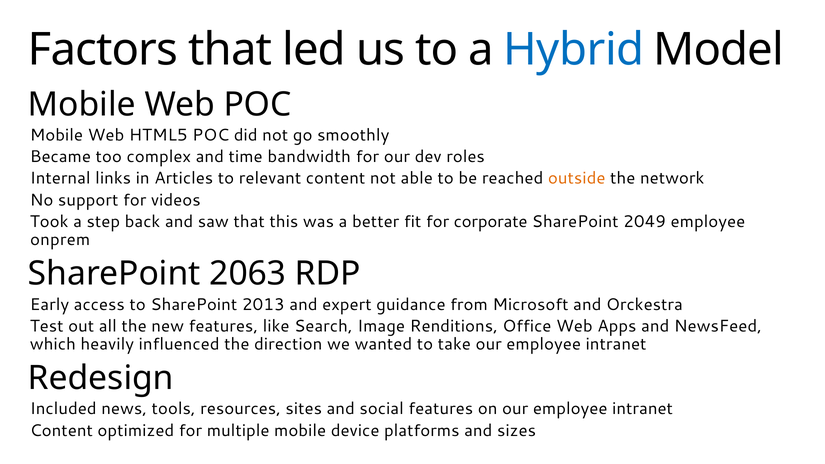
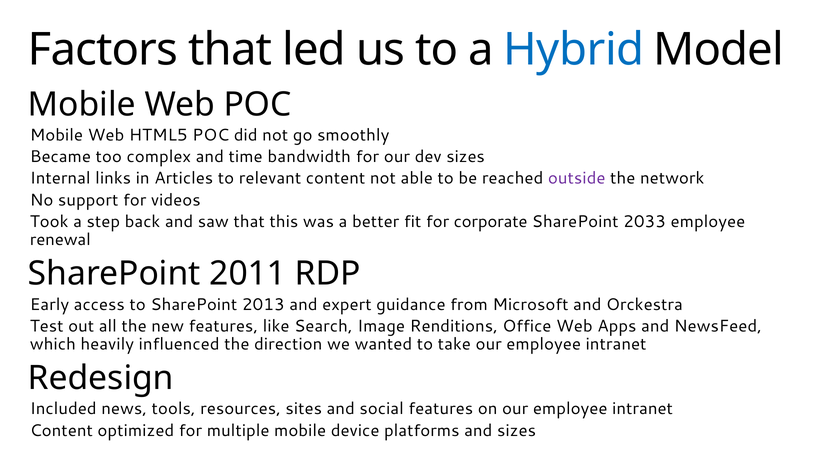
dev roles: roles -> sizes
outside colour: orange -> purple
2049: 2049 -> 2033
onprem: onprem -> renewal
2063: 2063 -> 2011
